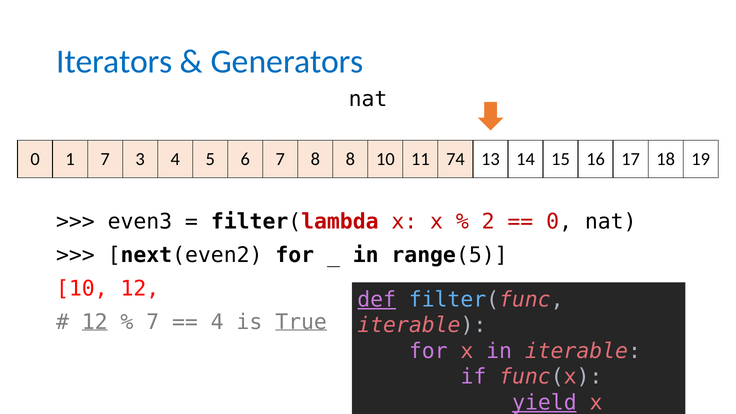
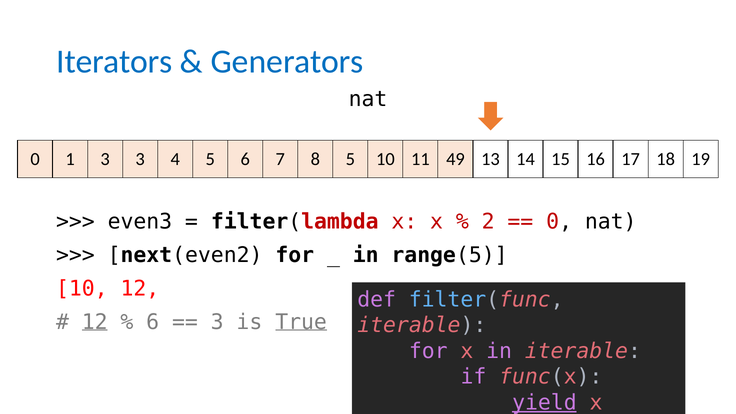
1 7: 7 -> 3
8 8: 8 -> 5
74: 74 -> 49
def underline: present -> none
7 at (153, 322): 7 -> 6
4 at (217, 322): 4 -> 3
